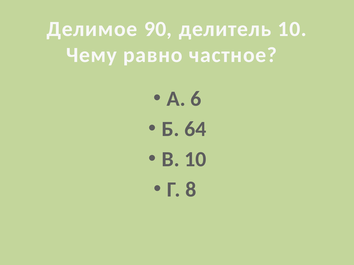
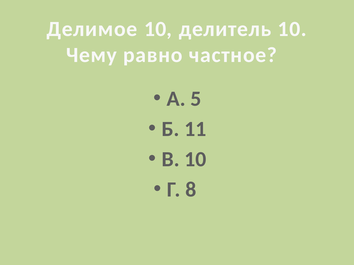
Делимое 90: 90 -> 10
6: 6 -> 5
64: 64 -> 11
